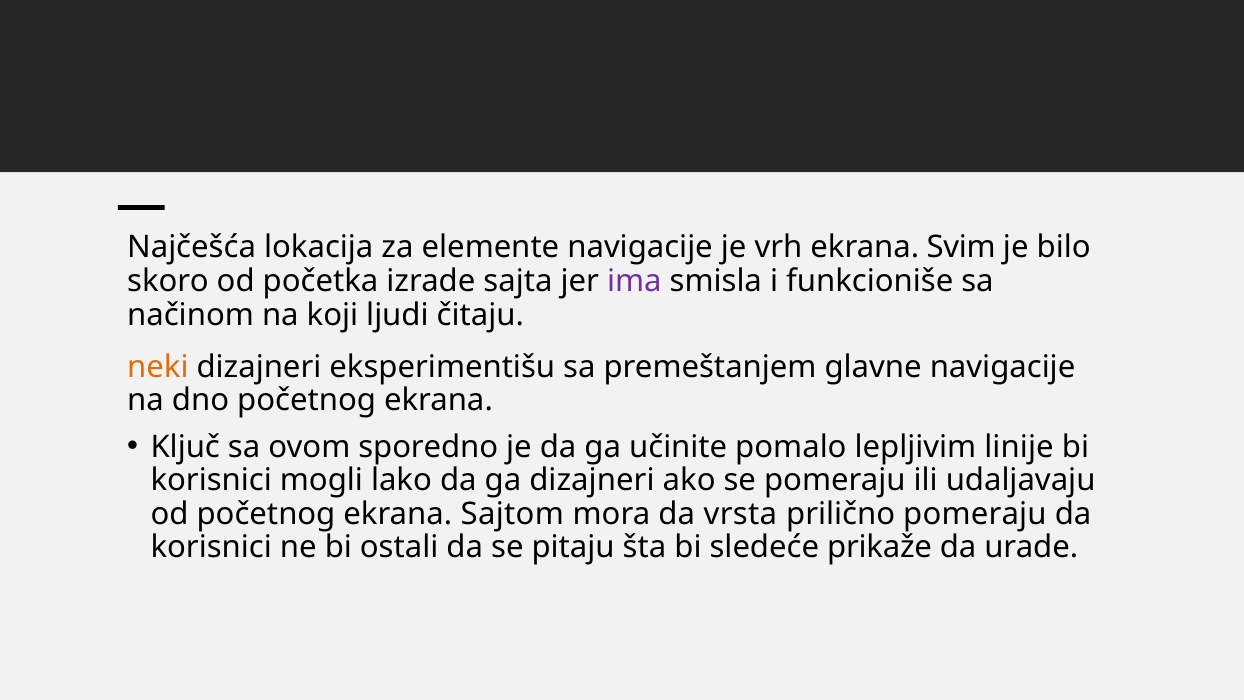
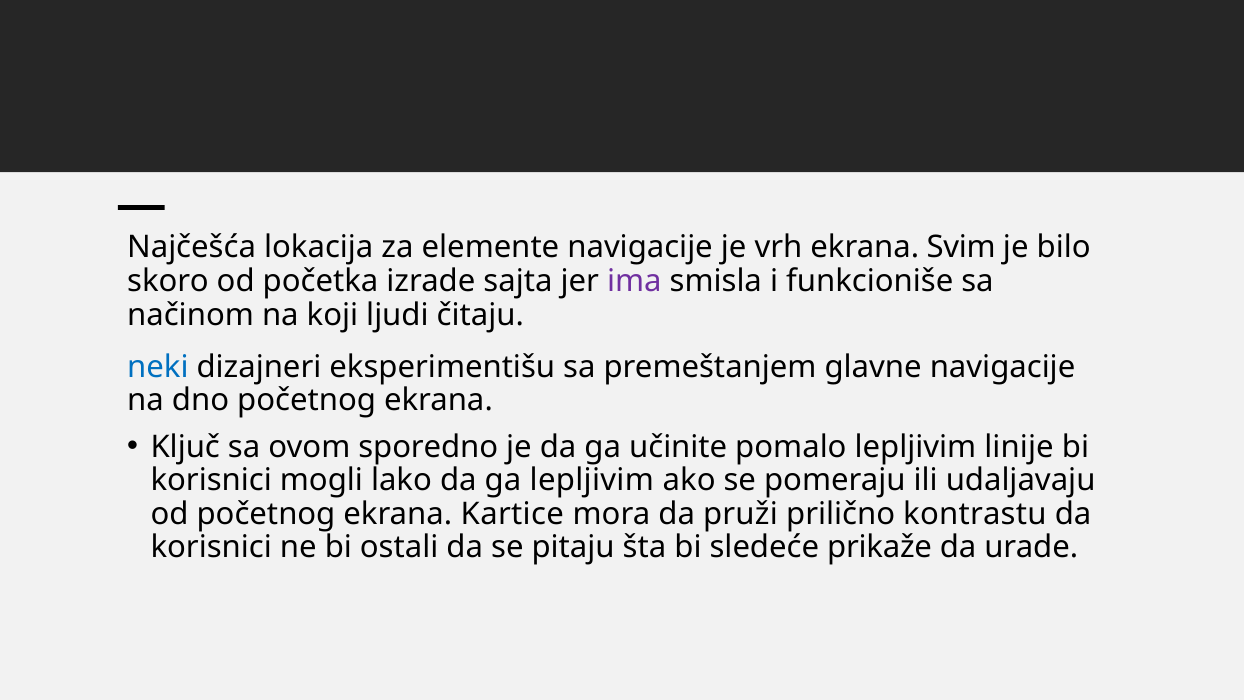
neki colour: orange -> blue
ga dizajneri: dizajneri -> lepljivim
Sajtom: Sajtom -> Kartice
vrsta: vrsta -> pruži
prilično pomeraju: pomeraju -> kontrastu
